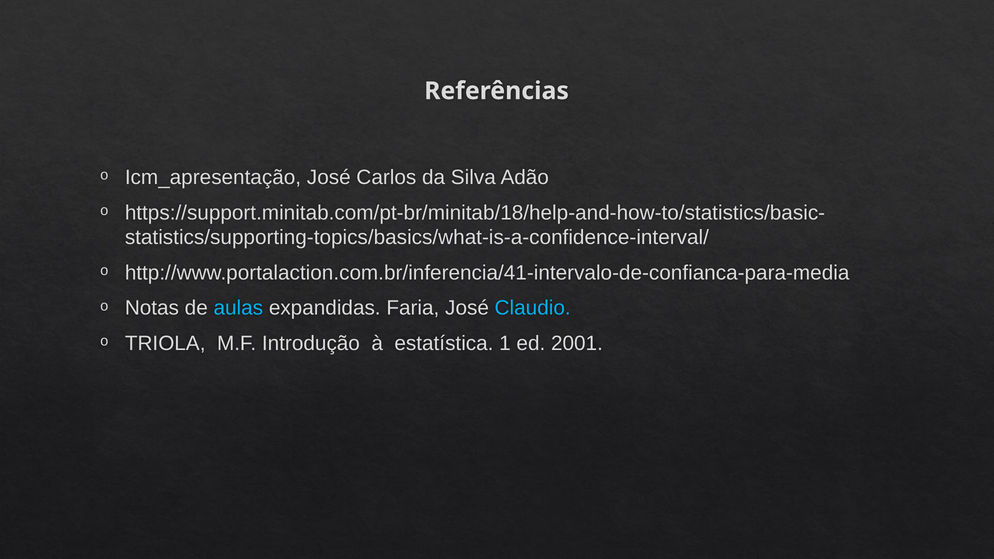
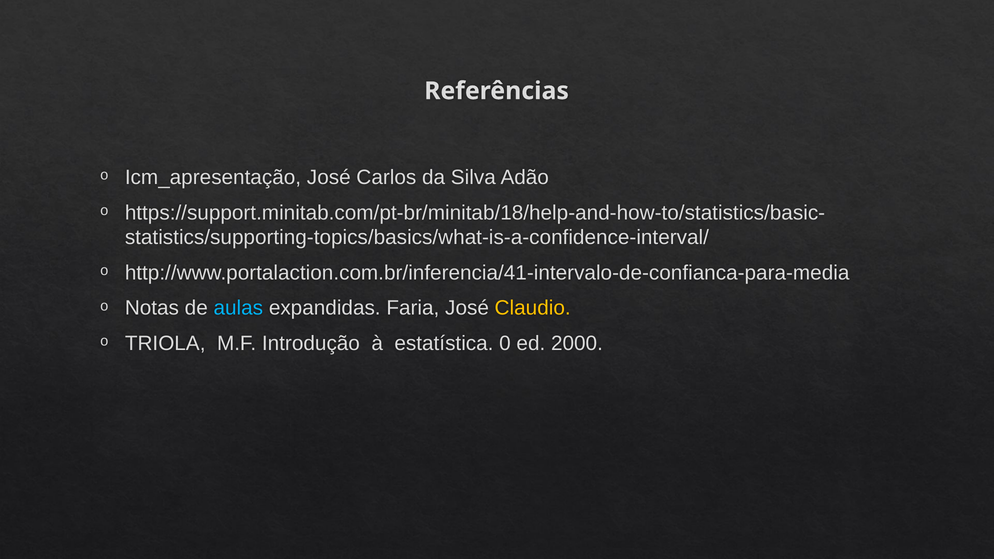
Claudio colour: light blue -> yellow
1: 1 -> 0
2001: 2001 -> 2000
